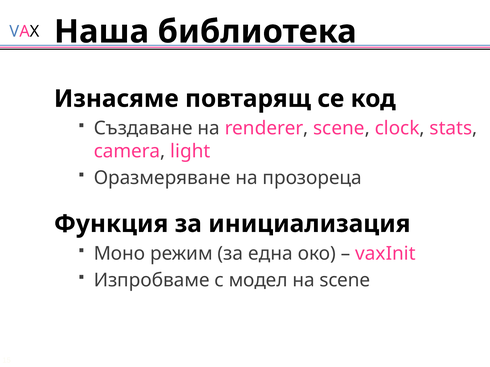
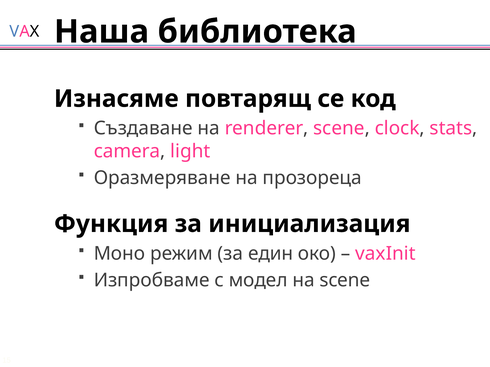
една: една -> един
